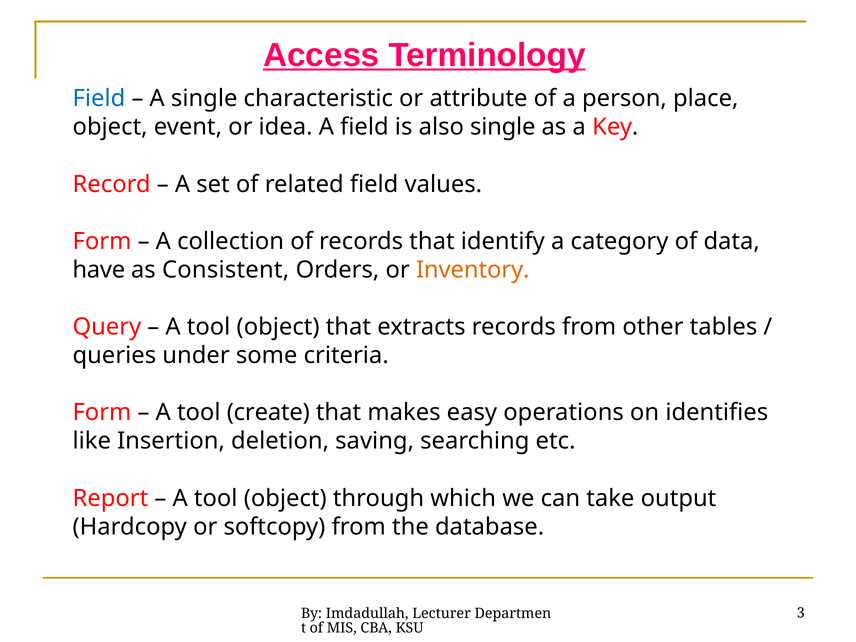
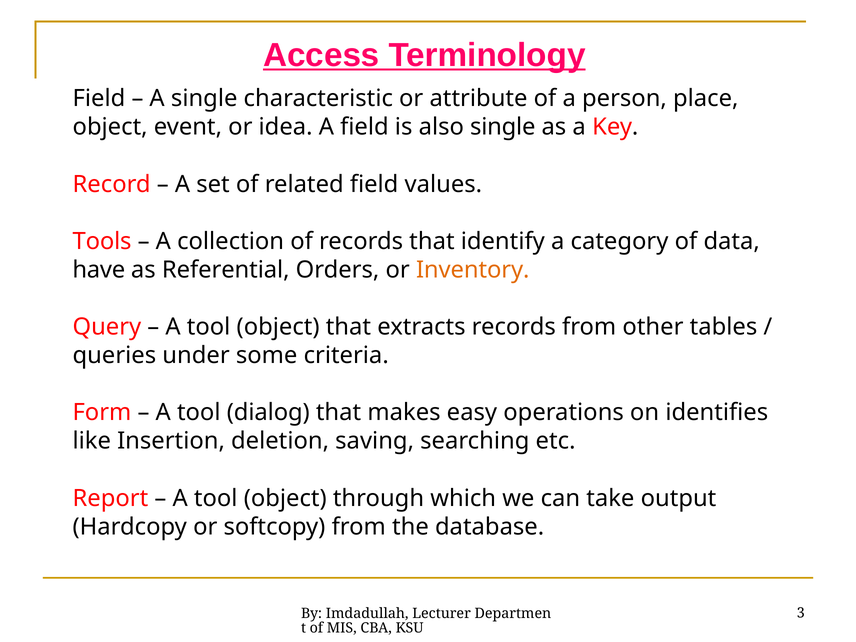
Field at (99, 99) colour: blue -> black
Form at (102, 241): Form -> Tools
Consistent: Consistent -> Referential
create: create -> dialog
